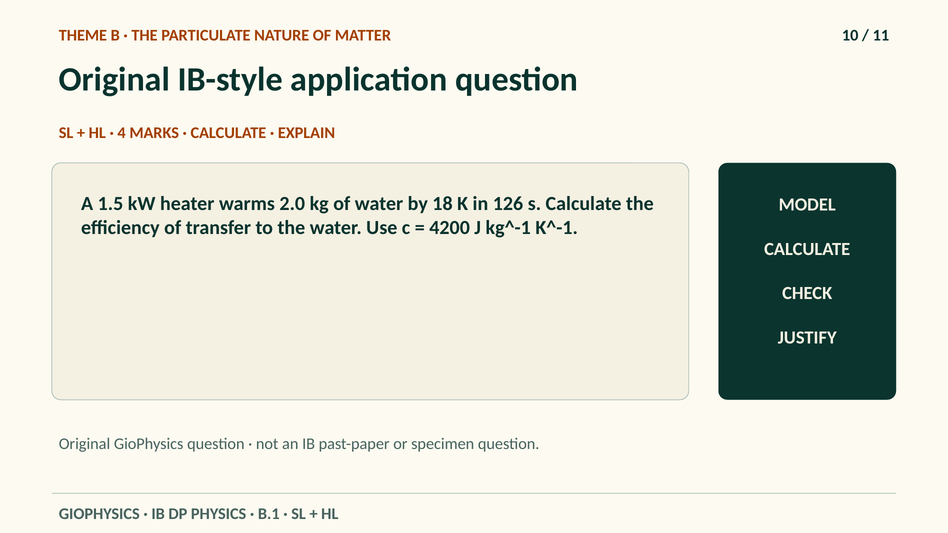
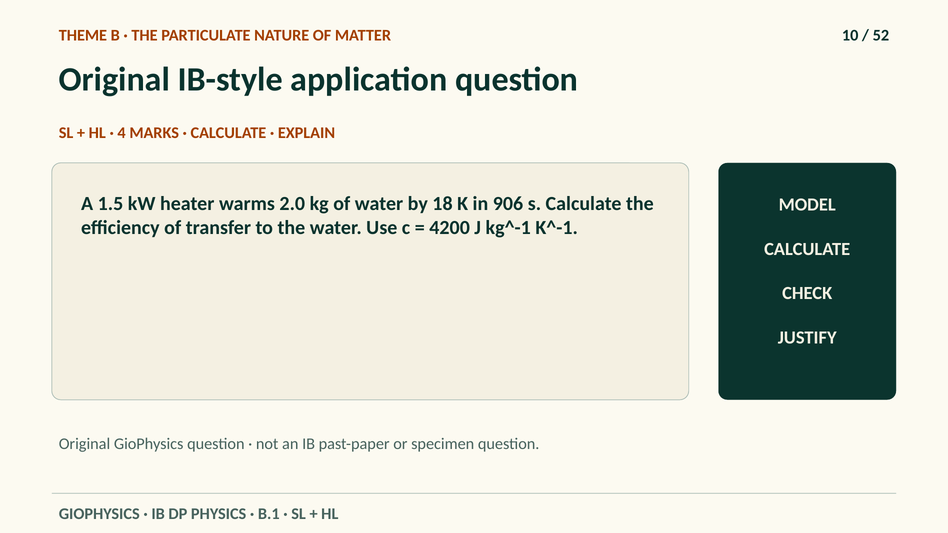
11: 11 -> 52
126: 126 -> 906
